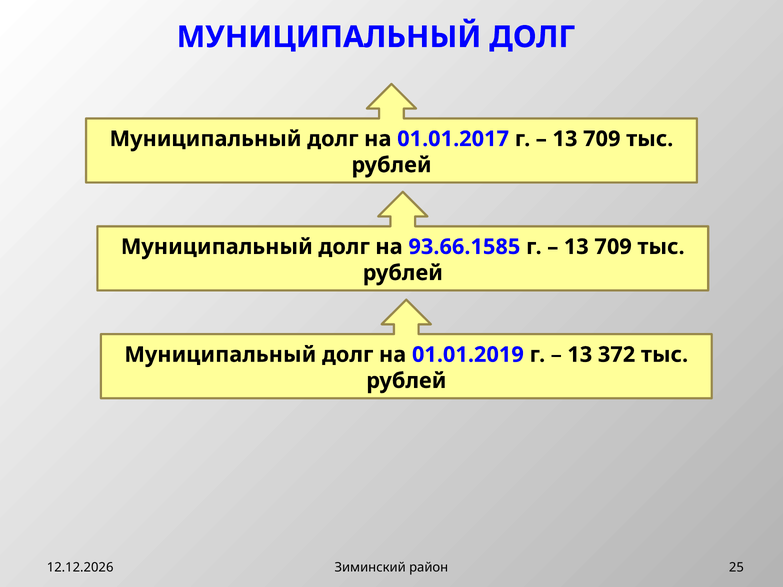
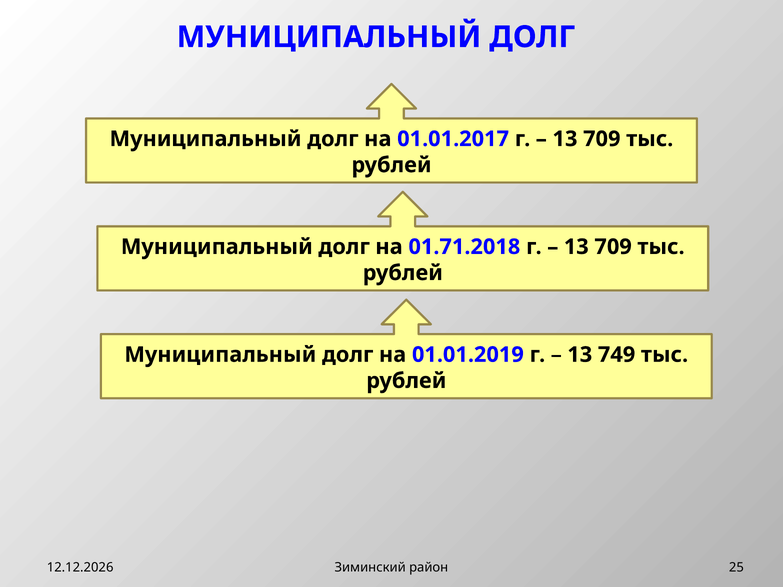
93.66.1585: 93.66.1585 -> 01.71.2018
372: 372 -> 749
